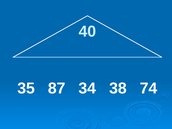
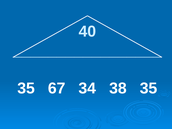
87: 87 -> 67
38 74: 74 -> 35
